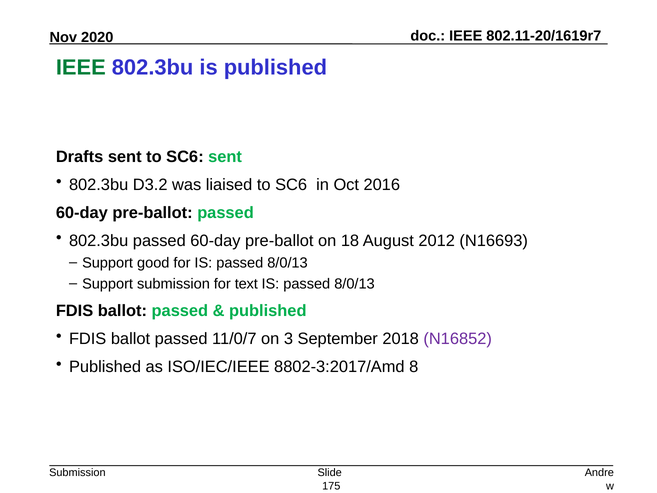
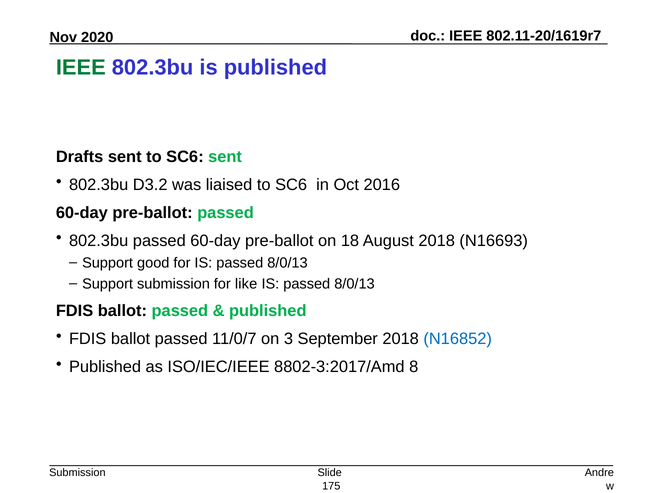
August 2012: 2012 -> 2018
text: text -> like
N16852 colour: purple -> blue
